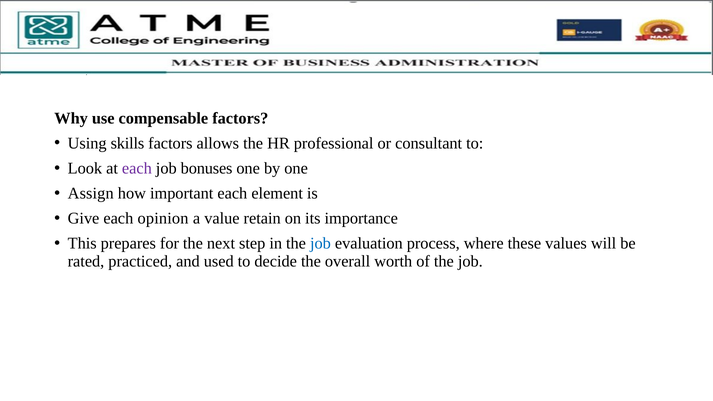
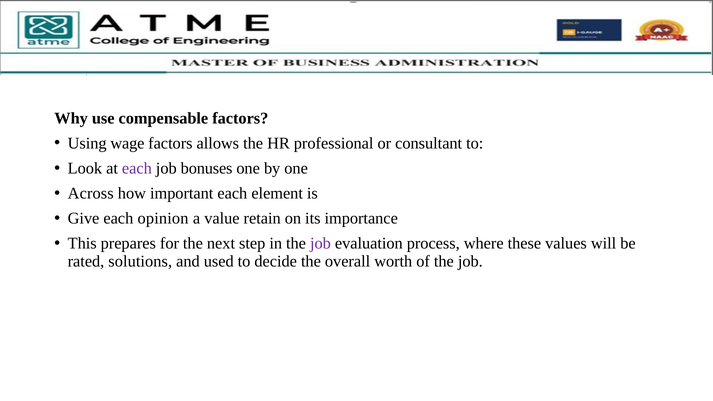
skills: skills -> wage
Assign: Assign -> Across
job at (320, 244) colour: blue -> purple
practiced: practiced -> solutions
